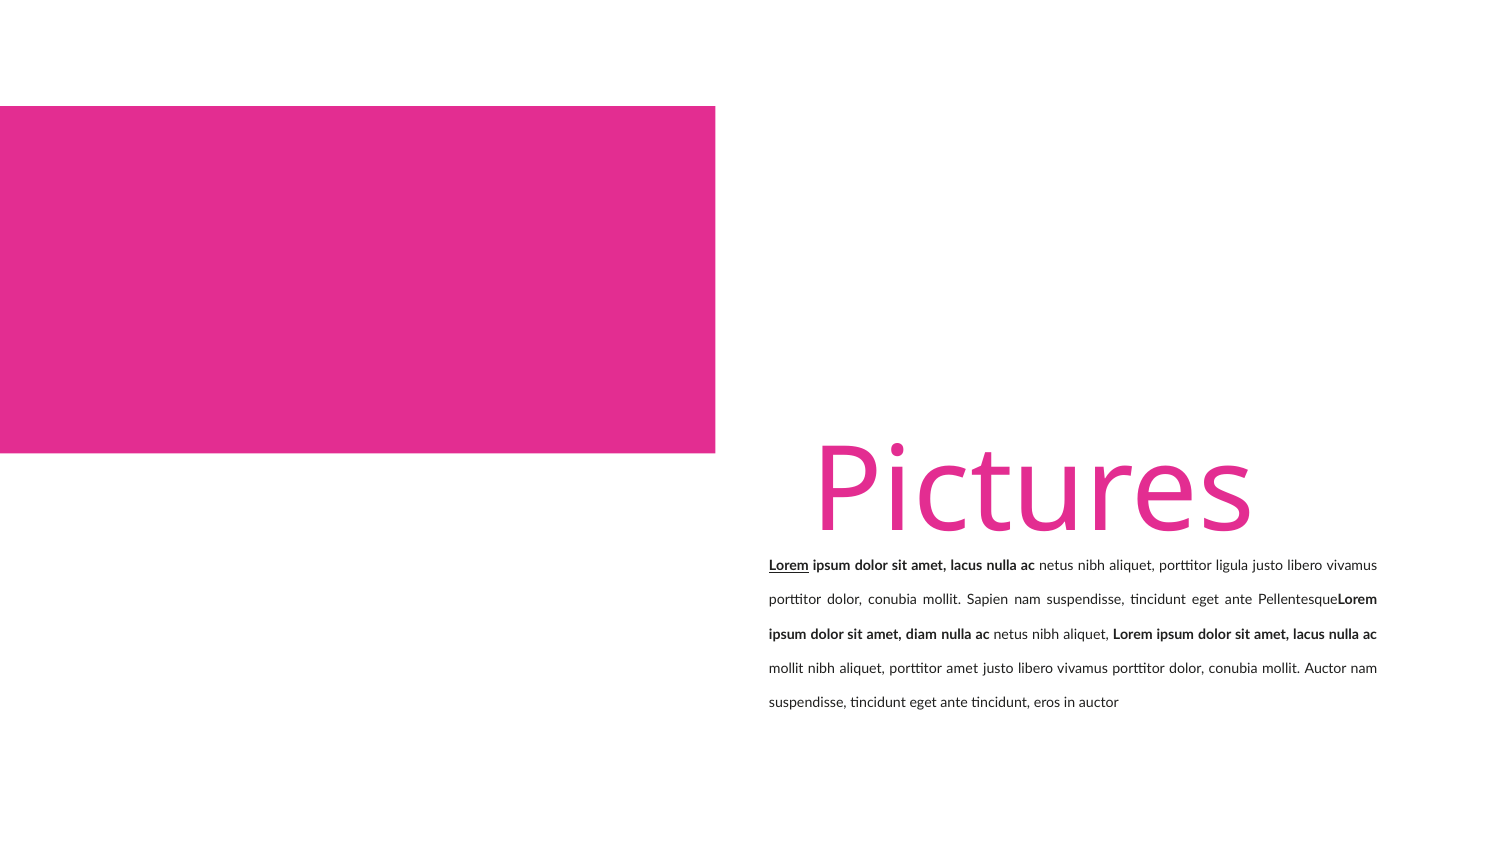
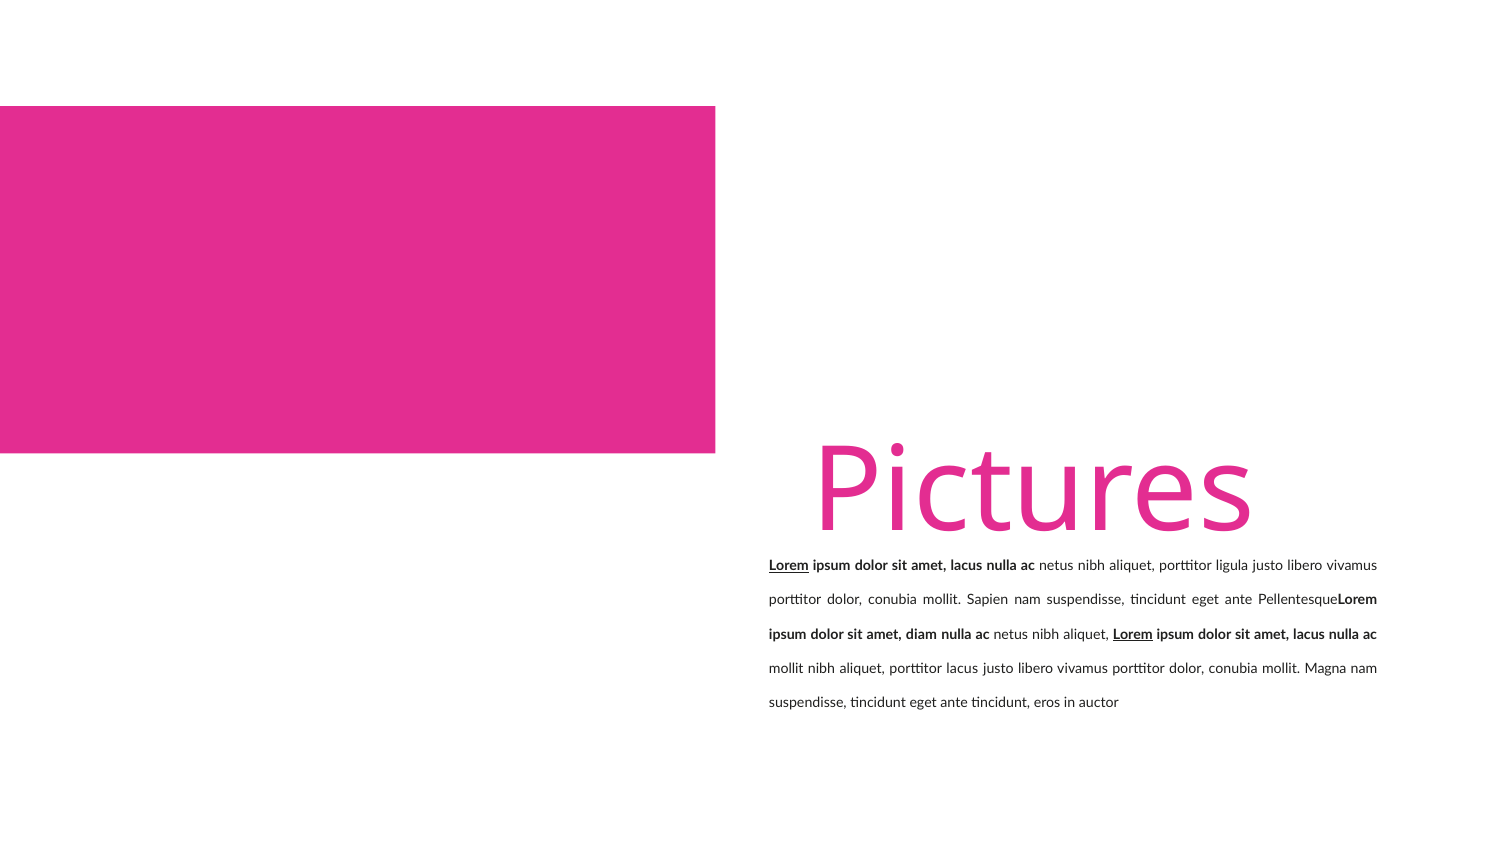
Lorem at (1133, 634) underline: none -> present
porttitor amet: amet -> lacus
mollit Auctor: Auctor -> Magna
